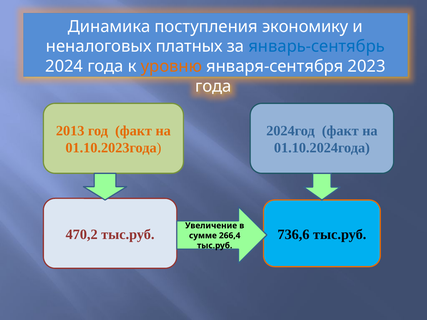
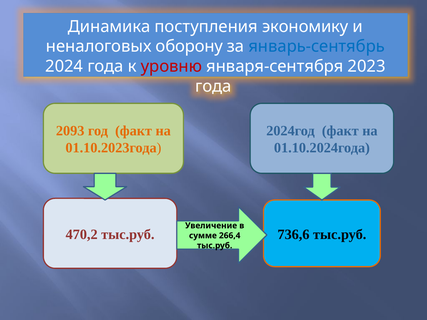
платных: платных -> оборону
уровню colour: orange -> red
2013: 2013 -> 2093
